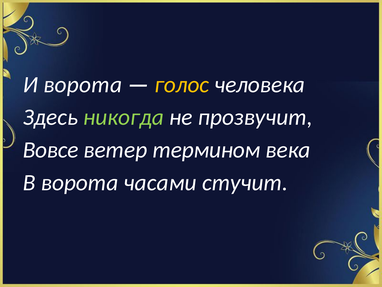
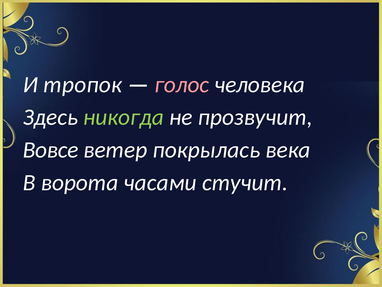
И ворота: ворота -> тропок
голос colour: yellow -> pink
термином: термином -> покрылась
